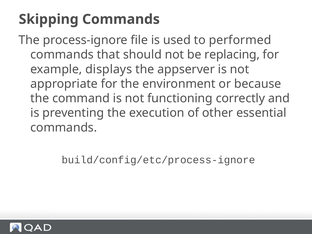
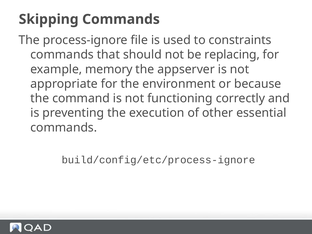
performed: performed -> constraints
displays: displays -> memory
